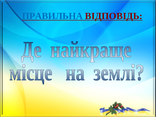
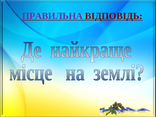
ПРАВИЛЬНА colour: blue -> purple
